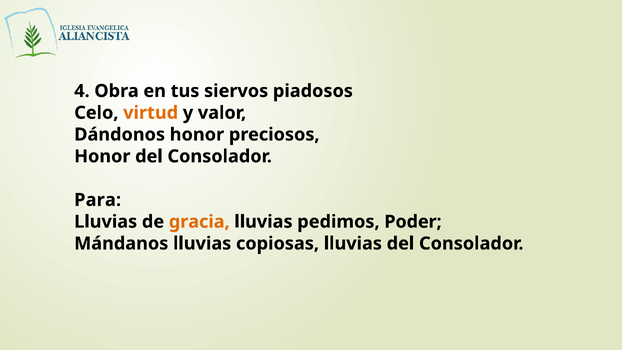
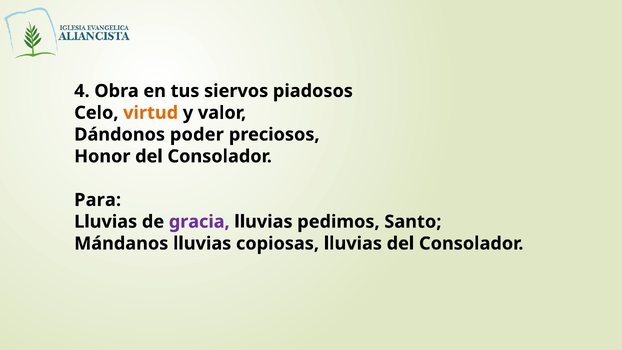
Dándonos honor: honor -> poder
gracia colour: orange -> purple
Poder: Poder -> Santo
